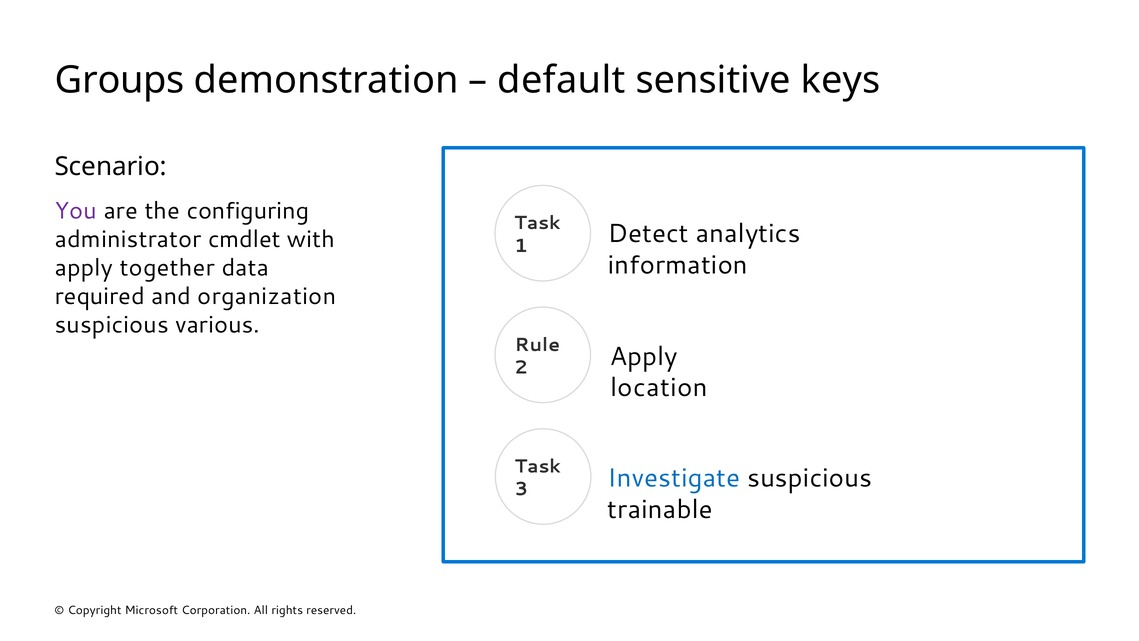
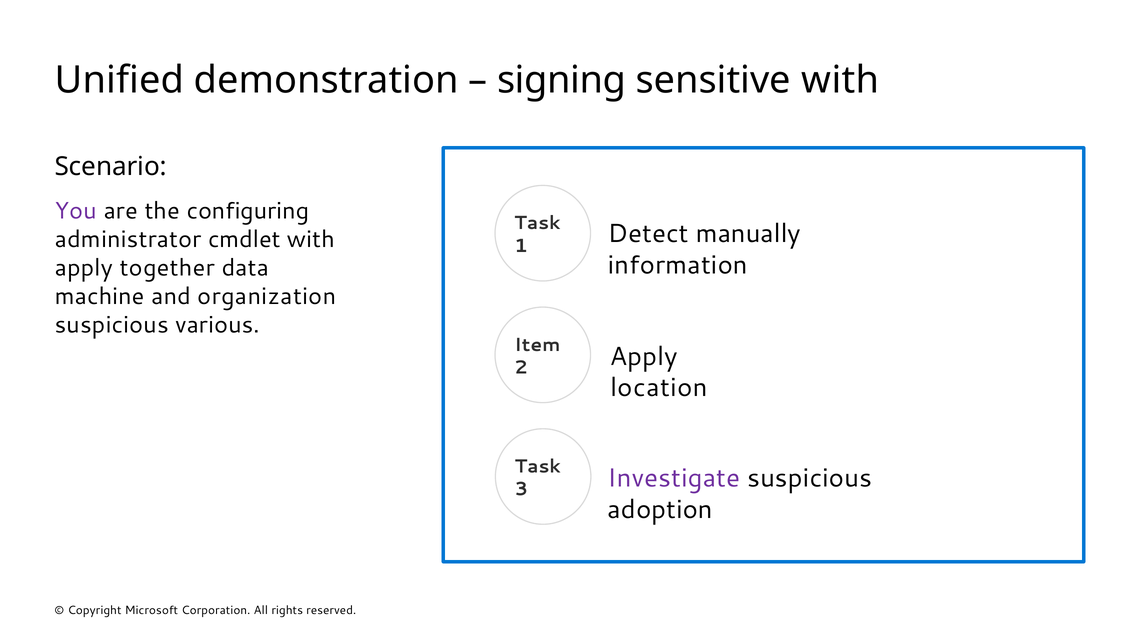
Groups: Groups -> Unified
default: default -> signing
sensitive keys: keys -> with
analytics: analytics -> manually
required: required -> machine
Rule: Rule -> Item
Investigate colour: blue -> purple
trainable: trainable -> adoption
